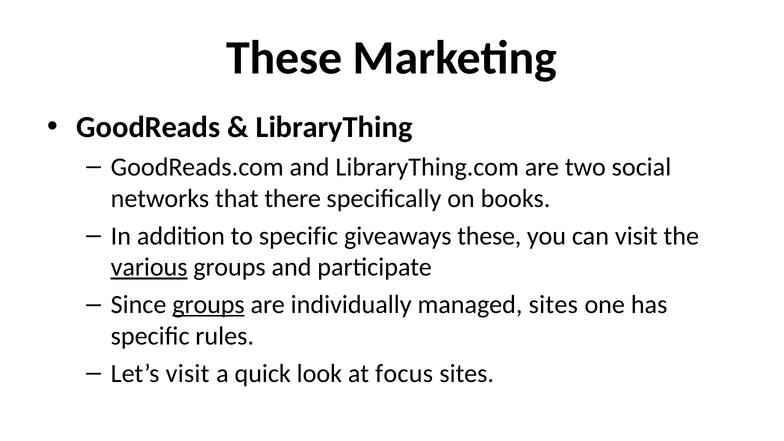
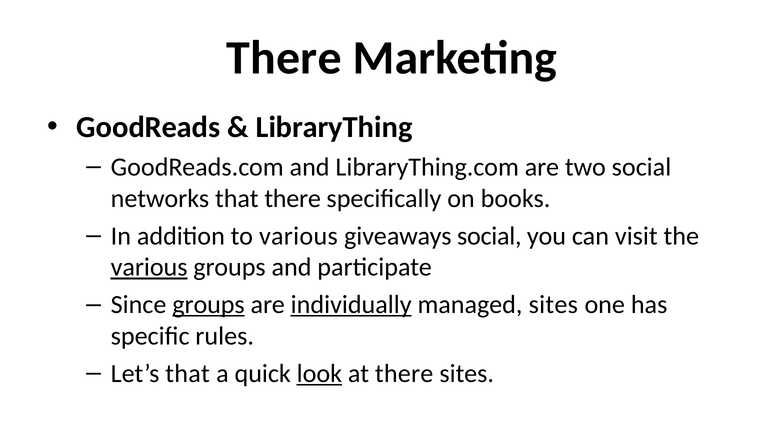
These at (284, 58): These -> There
to specific: specific -> various
giveaways these: these -> social
individually underline: none -> present
Let’s visit: visit -> that
look underline: none -> present
at focus: focus -> there
